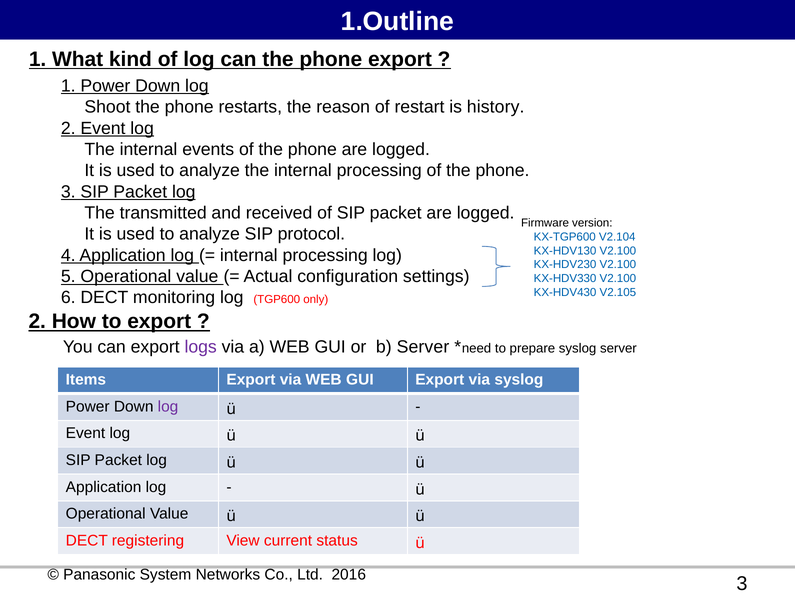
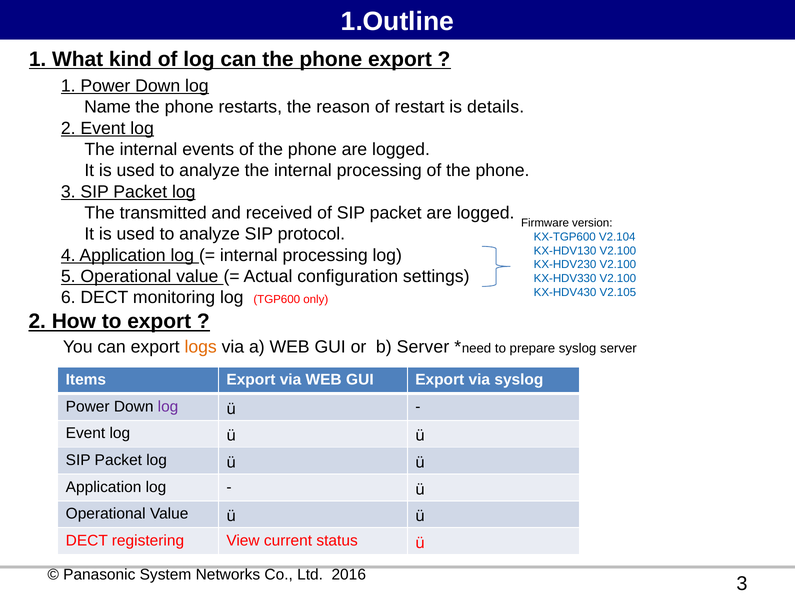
Shoot: Shoot -> Name
history: history -> details
logs colour: purple -> orange
